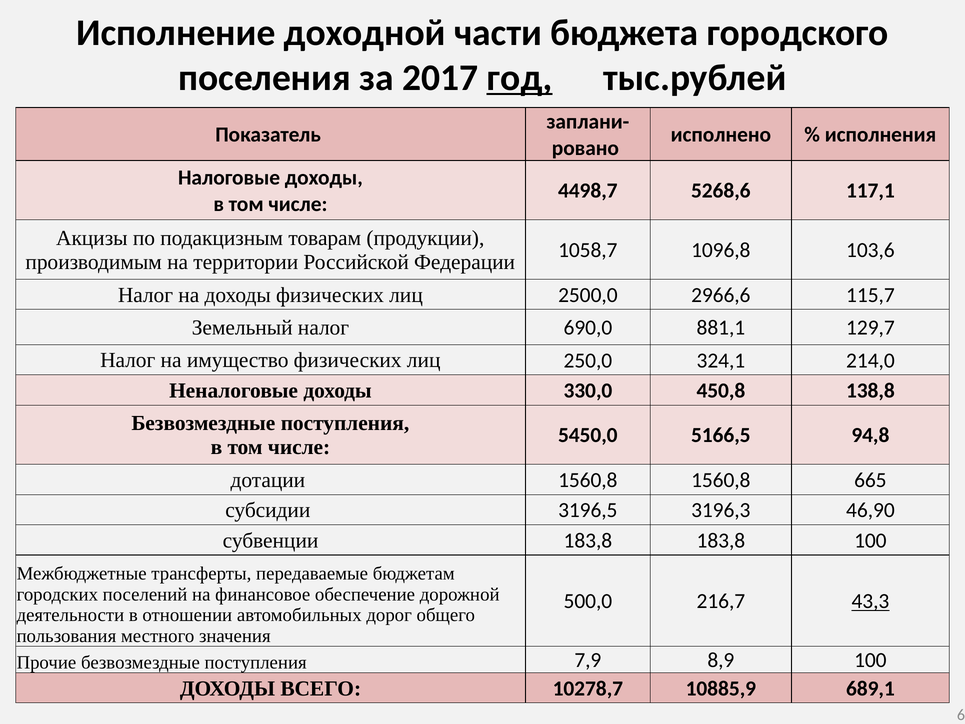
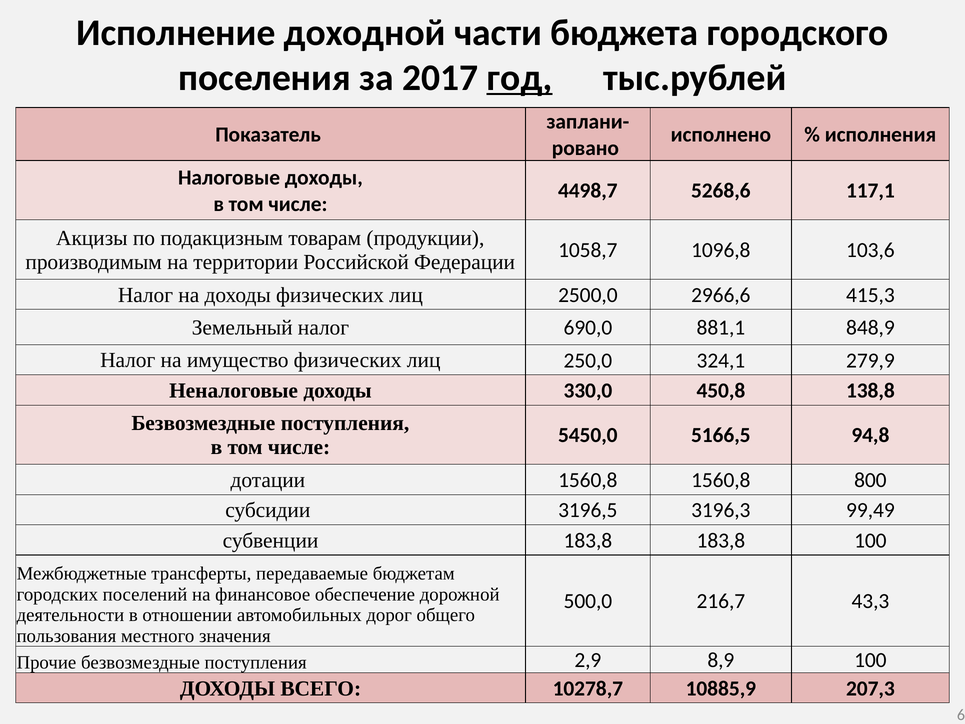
115,7: 115,7 -> 415,3
129,7: 129,7 -> 848,9
214,0: 214,0 -> 279,9
665: 665 -> 800
46,90: 46,90 -> 99,49
43,3 underline: present -> none
7,9: 7,9 -> 2,9
689,1: 689,1 -> 207,3
